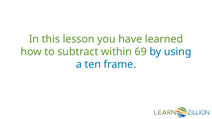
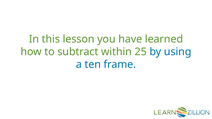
69: 69 -> 25
